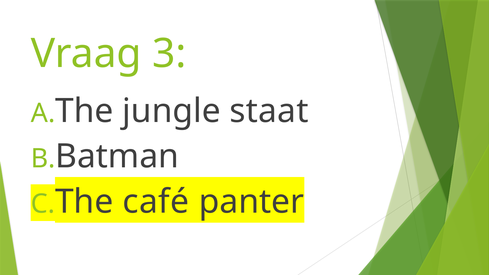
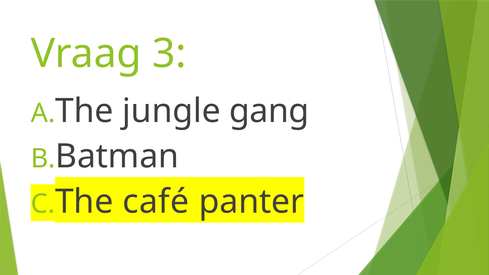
staat: staat -> gang
